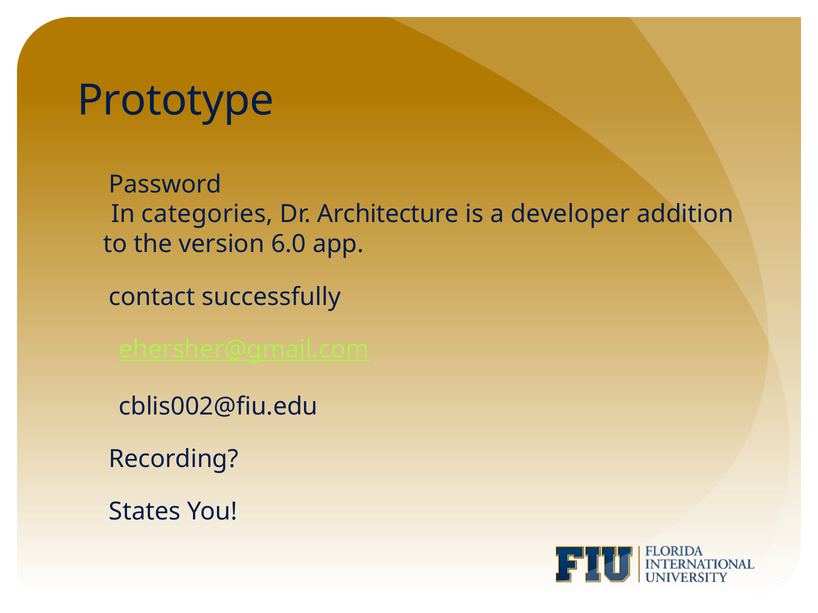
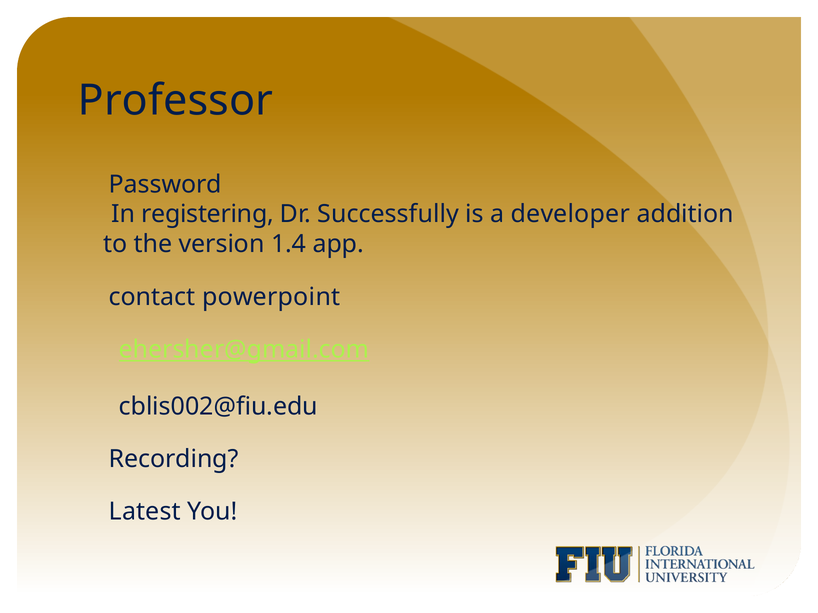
Prototype: Prototype -> Professor
categories: categories -> registering
Architecture: Architecture -> Successfully
6.0: 6.0 -> 1.4
successfully: successfully -> powerpoint
States: States -> Latest
